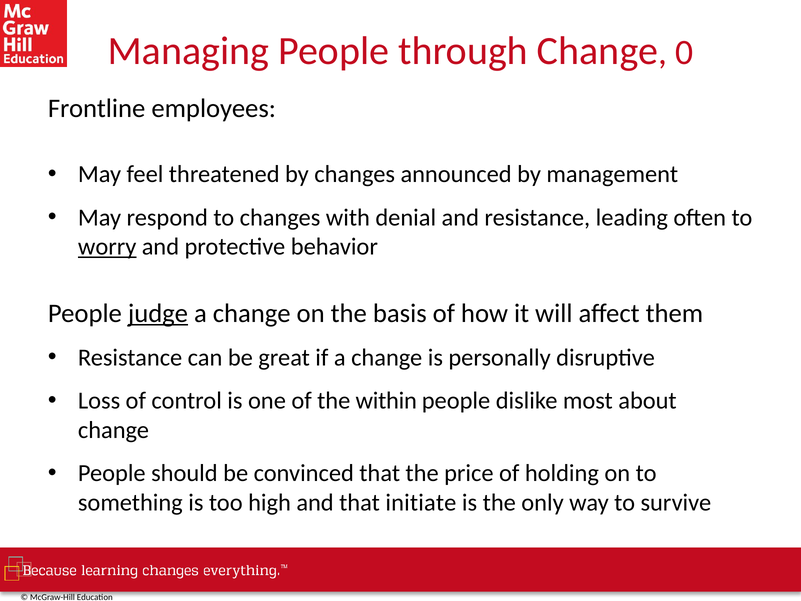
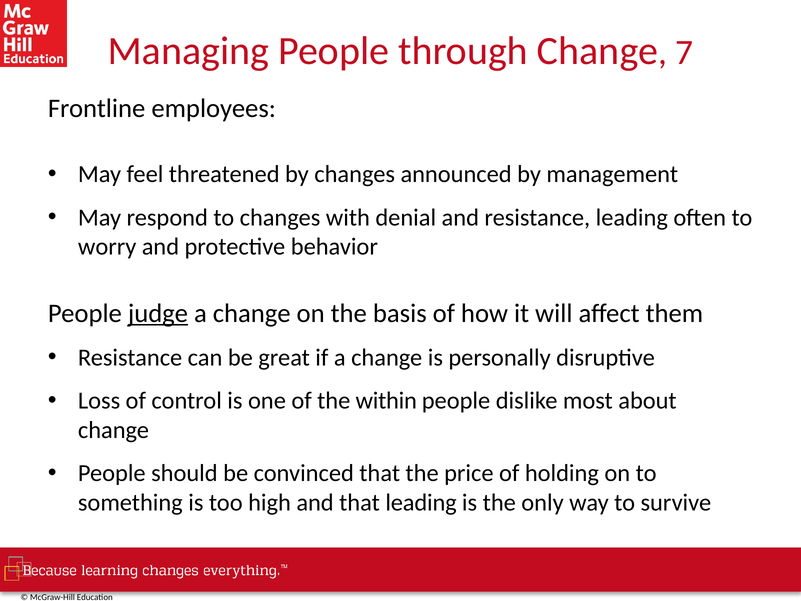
0: 0 -> 7
worry underline: present -> none
that initiate: initiate -> leading
